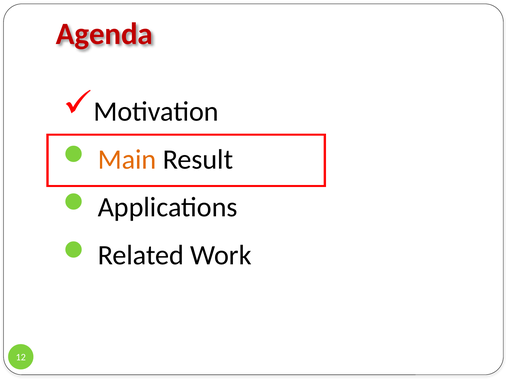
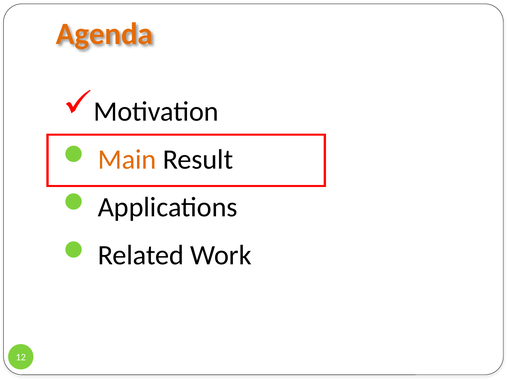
Agenda colour: red -> orange
